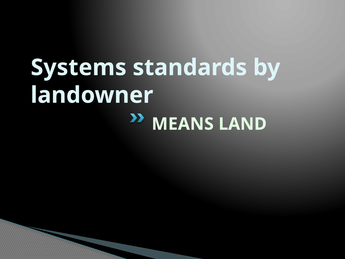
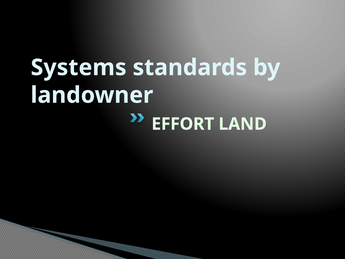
MEANS: MEANS -> EFFORT
